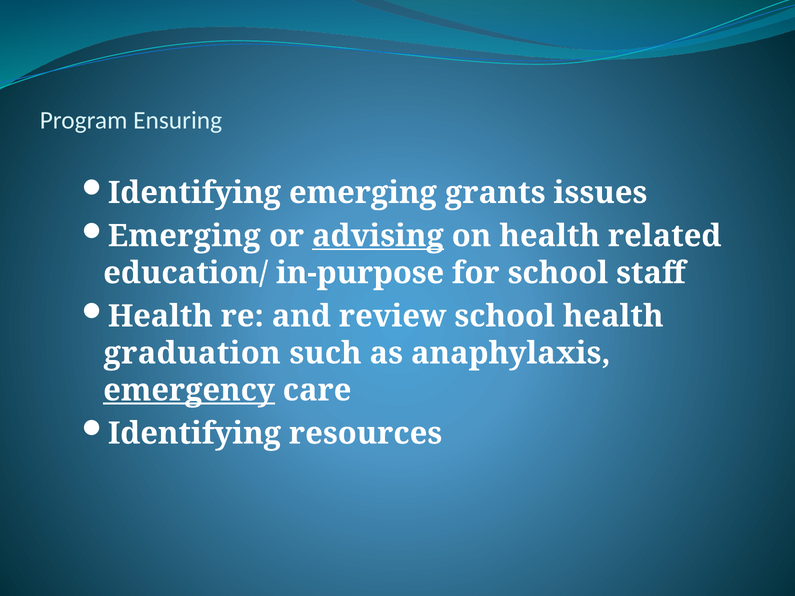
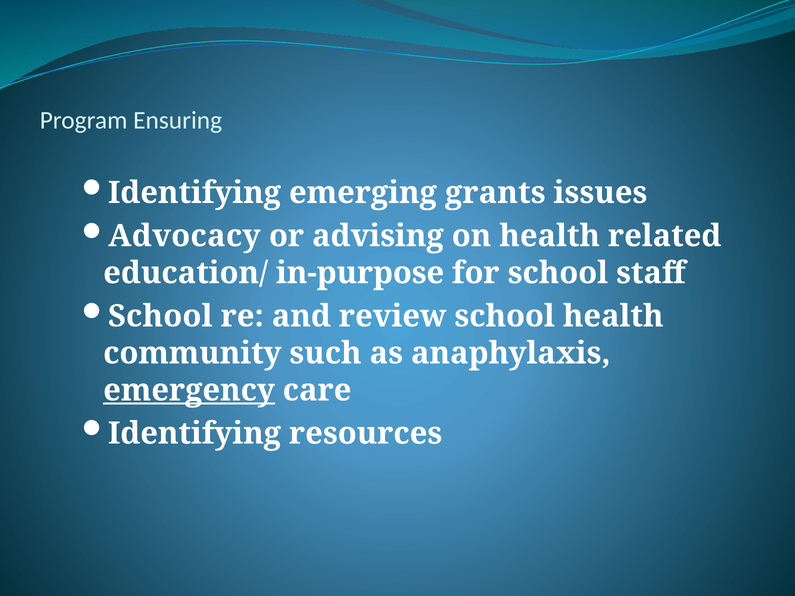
Emerging at (184, 236): Emerging -> Advocacy
advising underline: present -> none
Health at (160, 316): Health -> School
graduation: graduation -> community
